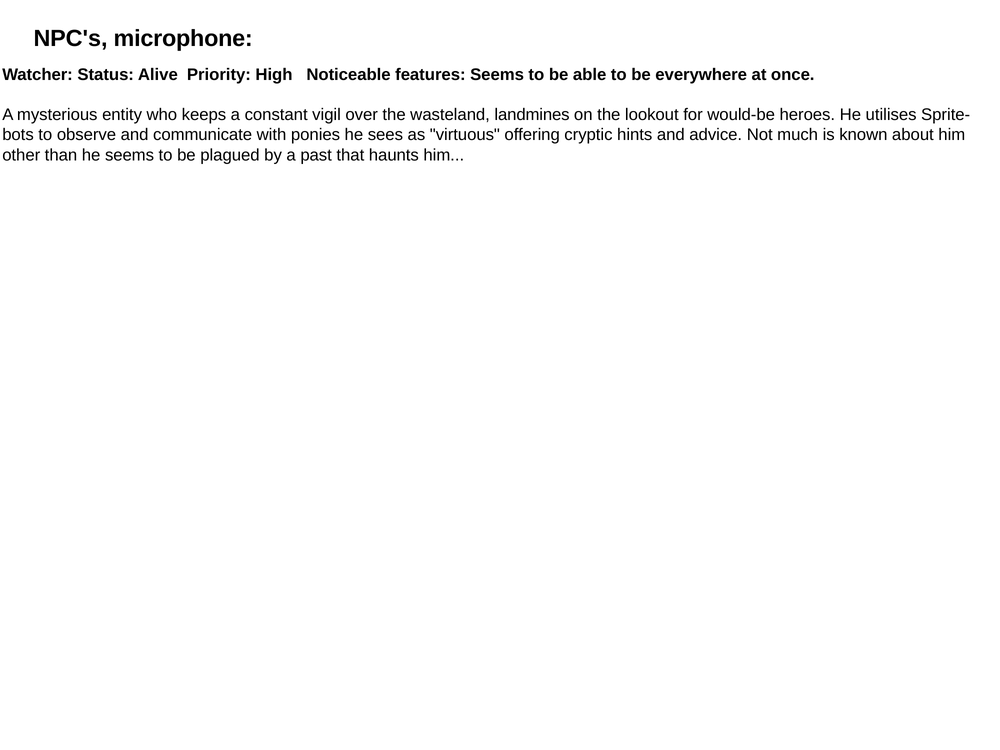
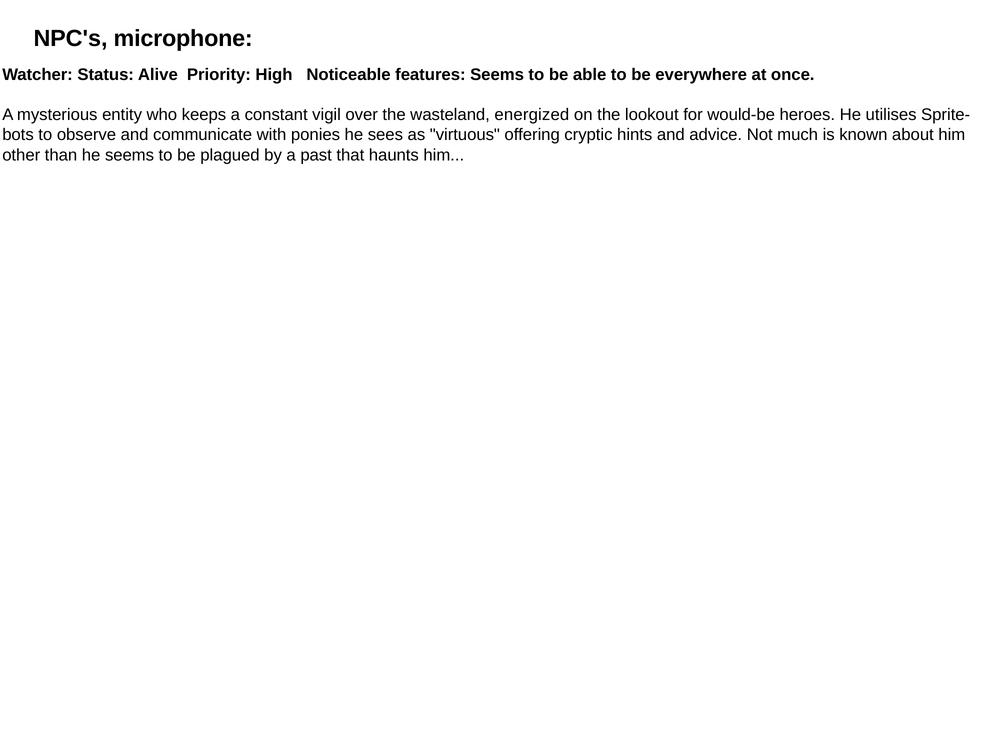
landmines: landmines -> energized
